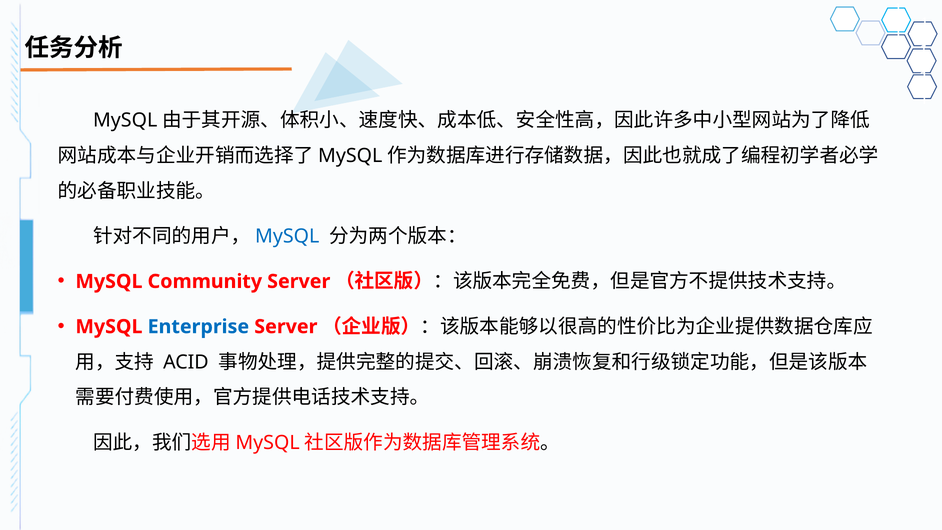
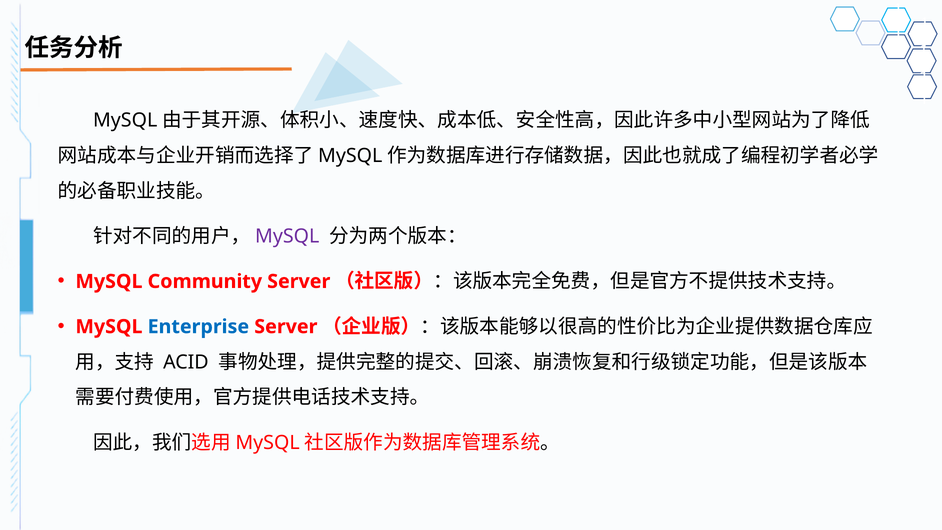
MySQL at (287, 236) colour: blue -> purple
